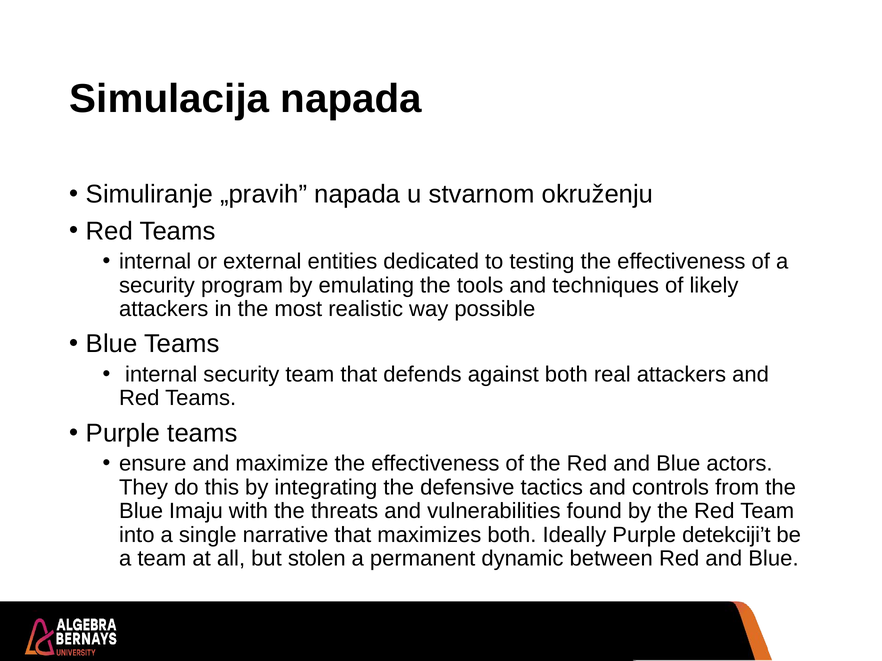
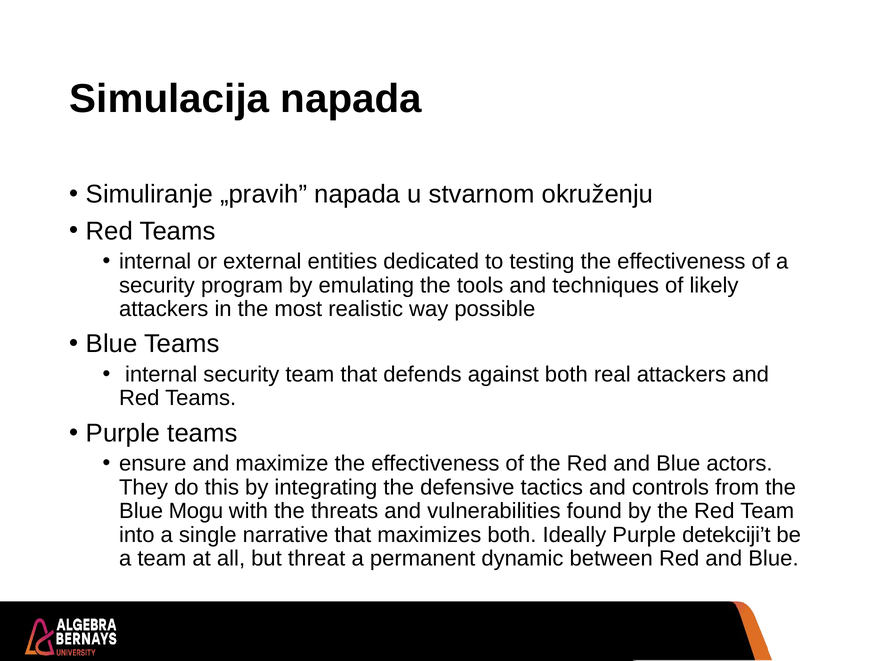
Imaju: Imaju -> Mogu
stolen: stolen -> threat
